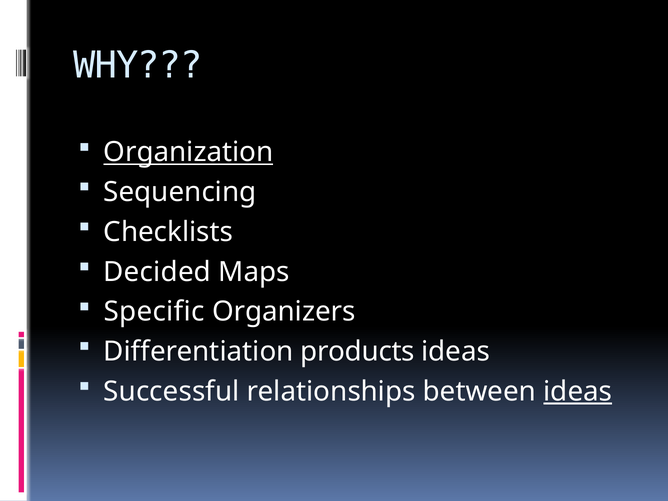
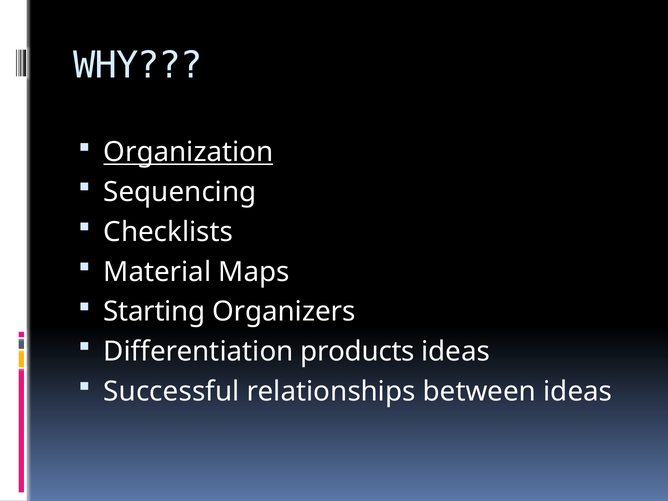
Decided: Decided -> Material
Specific: Specific -> Starting
ideas at (578, 392) underline: present -> none
